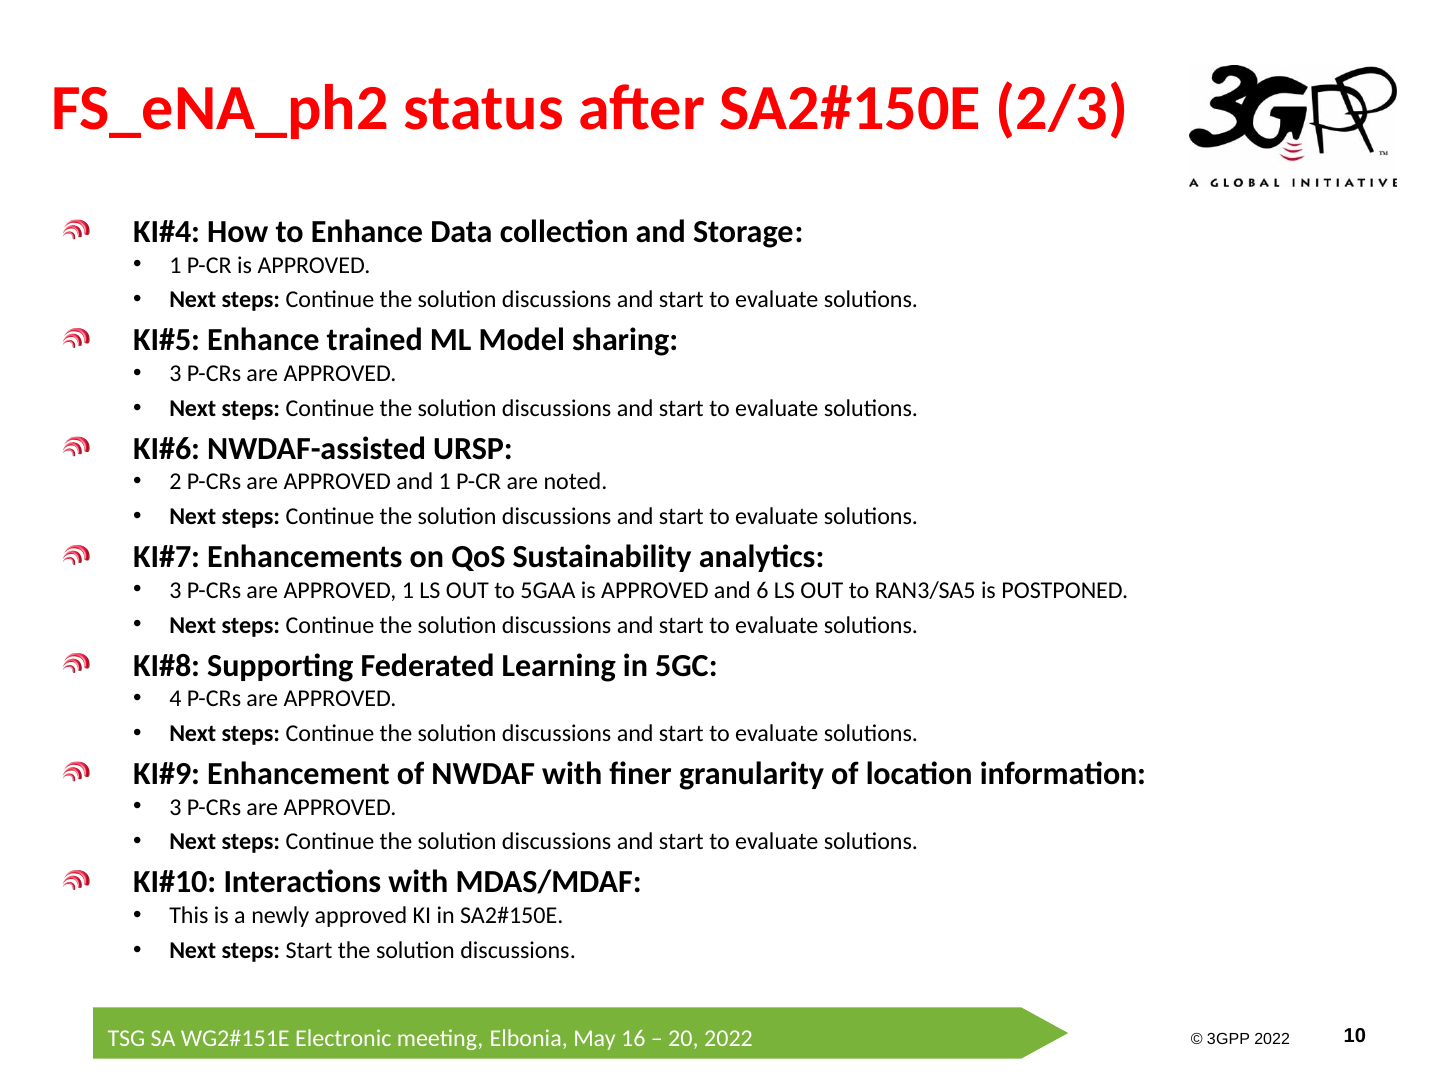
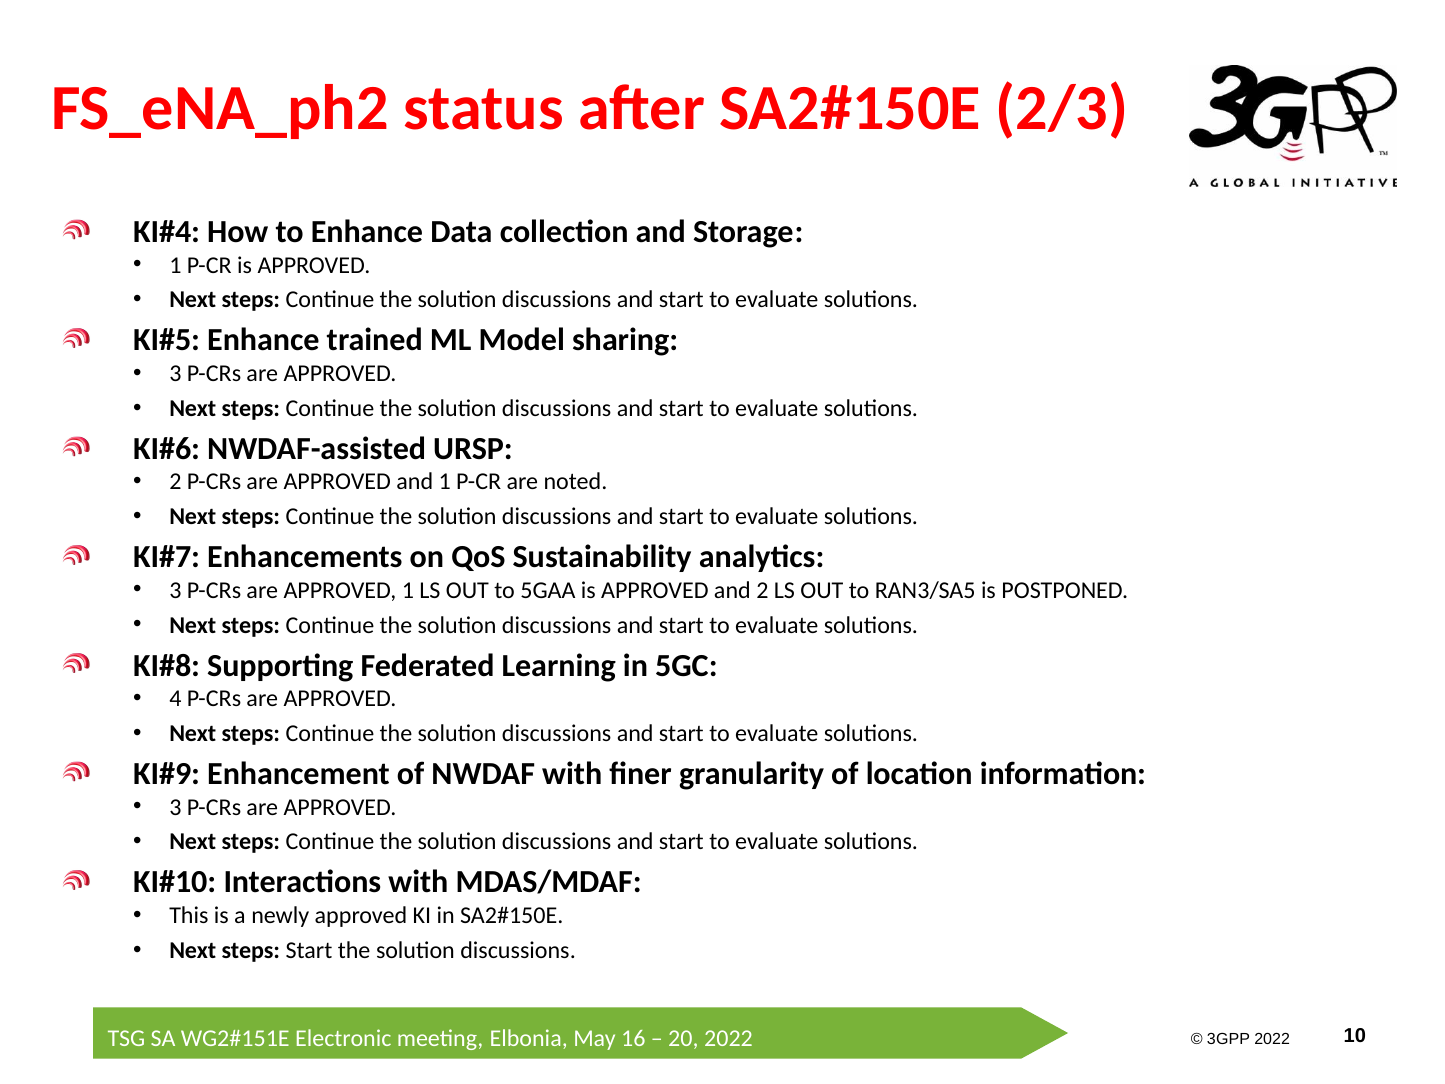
and 6: 6 -> 2
